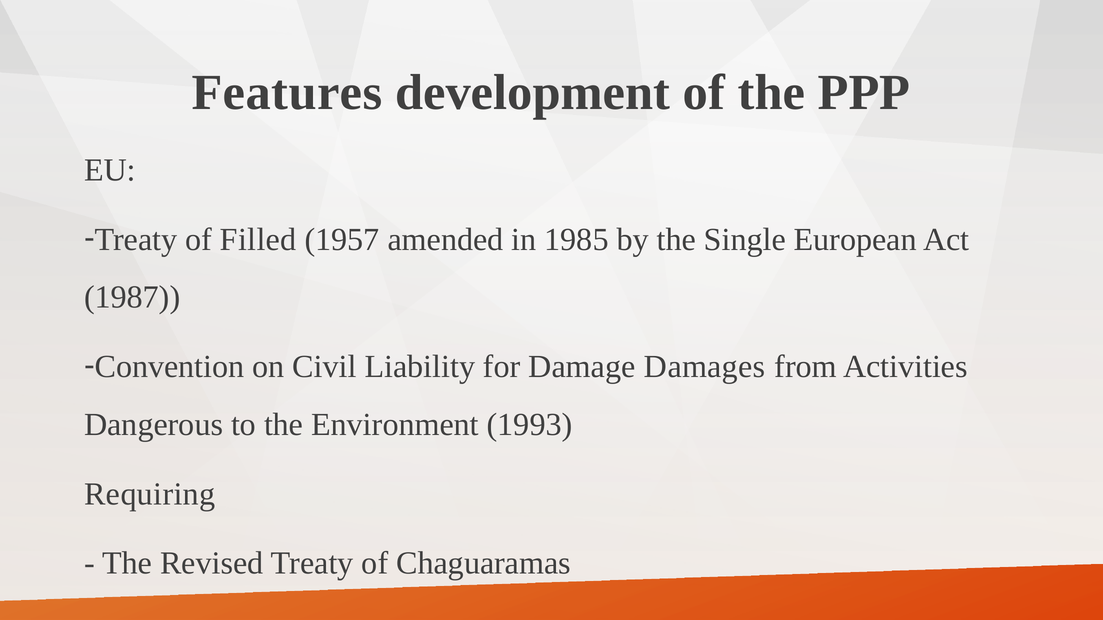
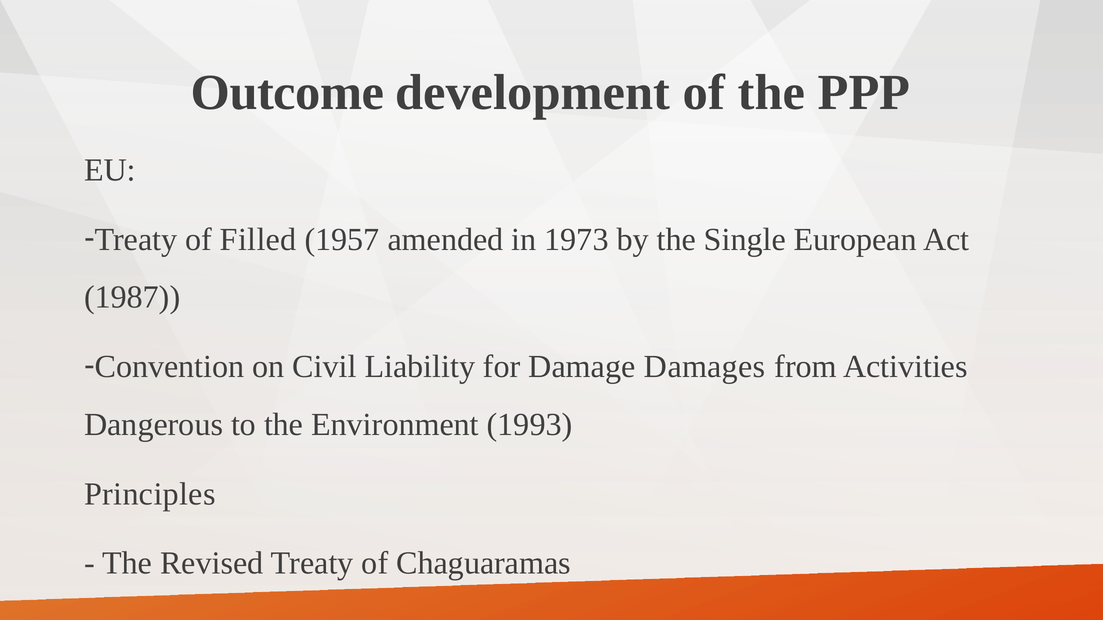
Features: Features -> Outcome
1985: 1985 -> 1973
Requiring: Requiring -> Principles
